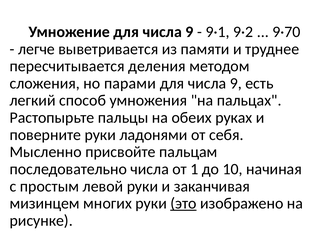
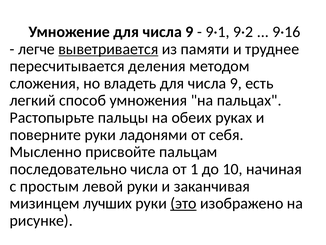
9·70: 9·70 -> 9·16
выветривается underline: none -> present
парами: парами -> владеть
многих: многих -> лучших
